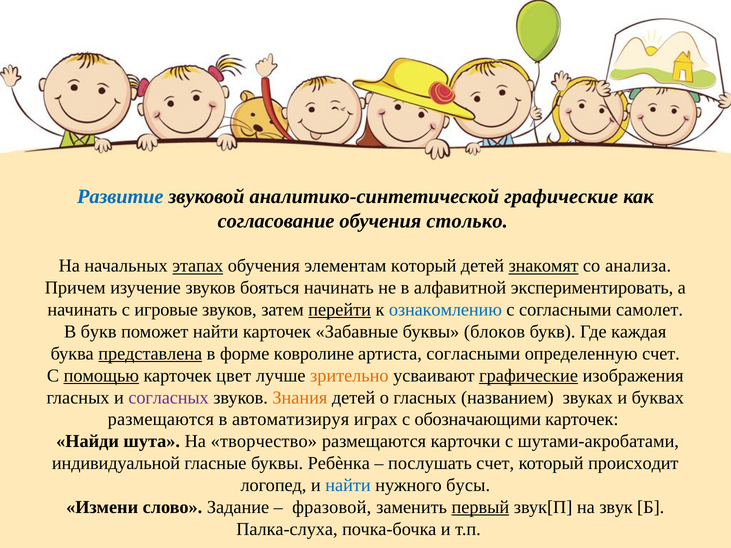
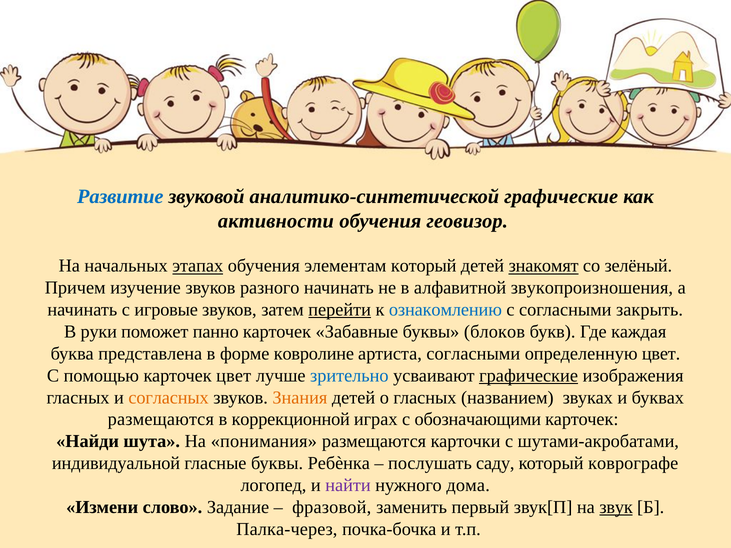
согласование: согласование -> активности
столько: столько -> геовизор
анализа: анализа -> зелёный
бояться: бояться -> разного
экспериментировать: экспериментировать -> звукопроизношения
самолет: самолет -> закрыть
В букв: букв -> руки
поможет найти: найти -> панно
представлена underline: present -> none
определенную счет: счет -> цвет
помощью underline: present -> none
зрительно colour: orange -> blue
согласных colour: purple -> orange
автоматизируя: автоматизируя -> коррекционной
творчество: творчество -> понимания
послушать счет: счет -> саду
происходит: происходит -> коврографе
найти at (348, 485) colour: blue -> purple
бусы: бусы -> дома
первый underline: present -> none
звук underline: none -> present
Палка-слуха: Палка-слуха -> Палка-через
